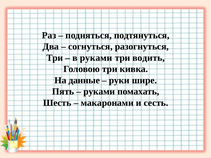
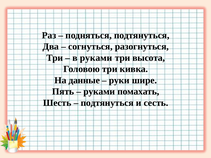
водить: водить -> высота
макаронами at (107, 103): макаронами -> подтянуться
